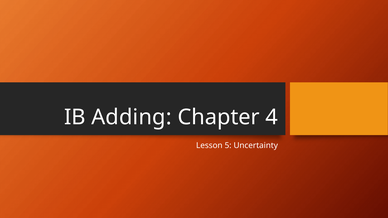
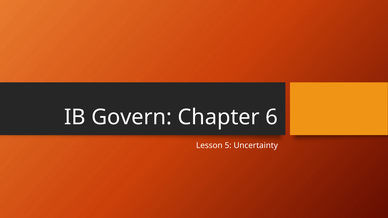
Adding: Adding -> Govern
4: 4 -> 6
